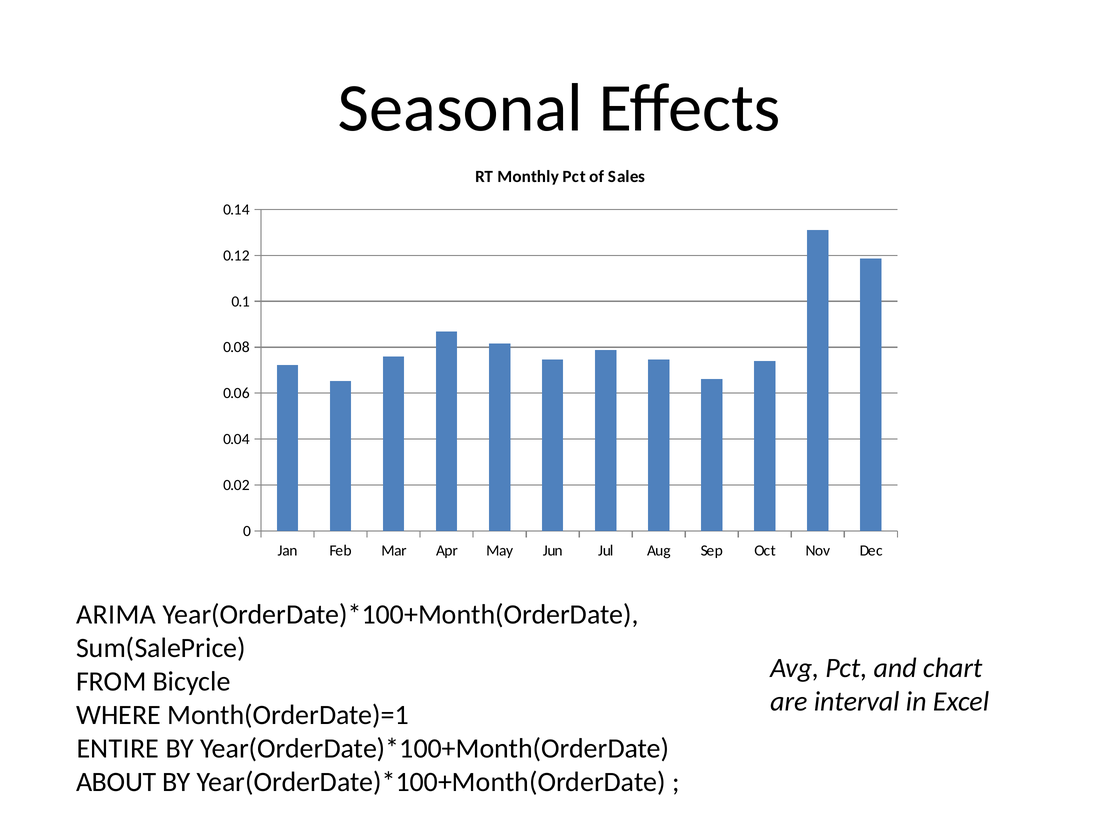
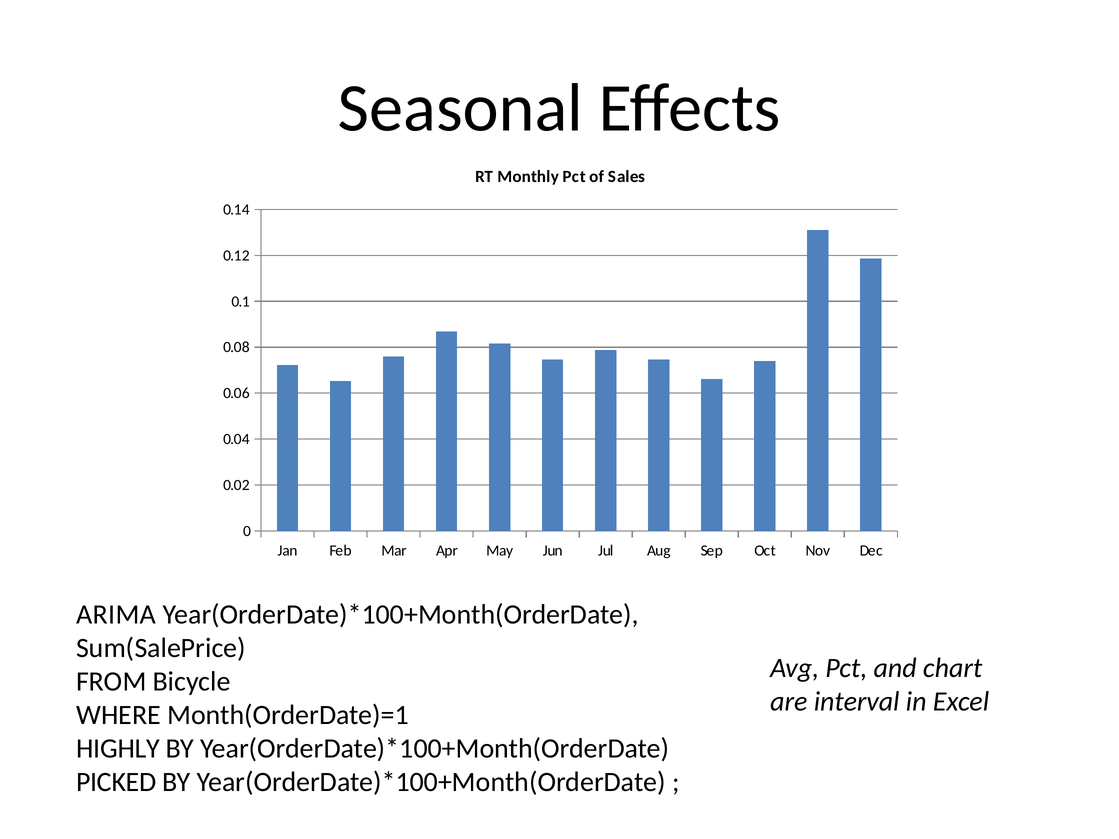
ENTIRE: ENTIRE -> HIGHLY
ABOUT: ABOUT -> PICKED
